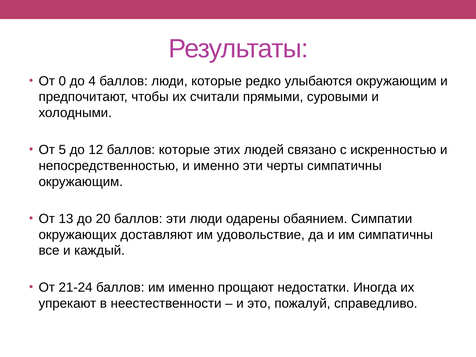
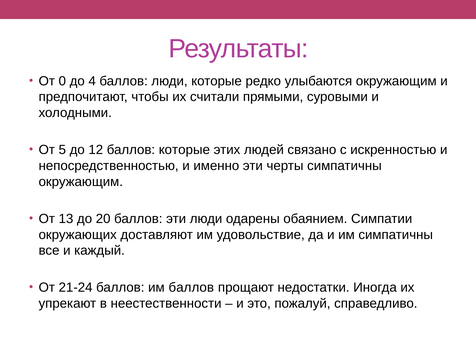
им именно: именно -> баллов
